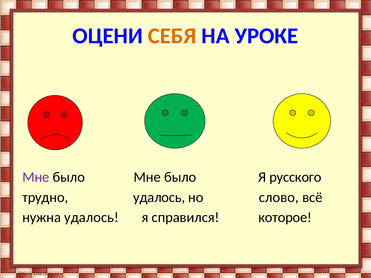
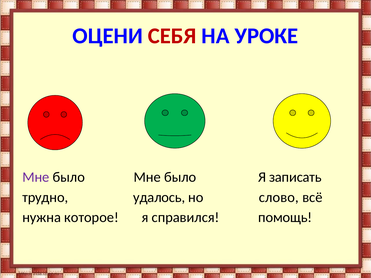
СЕБЯ colour: orange -> red
русского: русского -> записать
нужна удалось: удалось -> которое
которое: которое -> помощь
